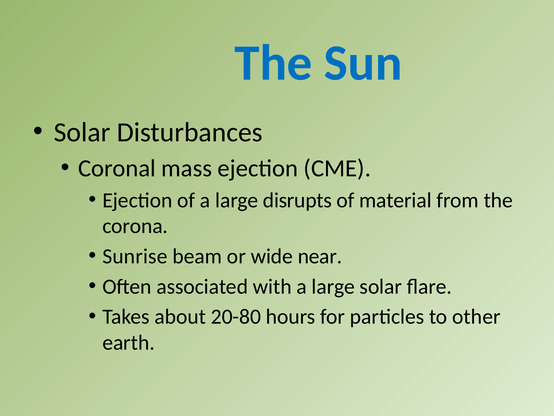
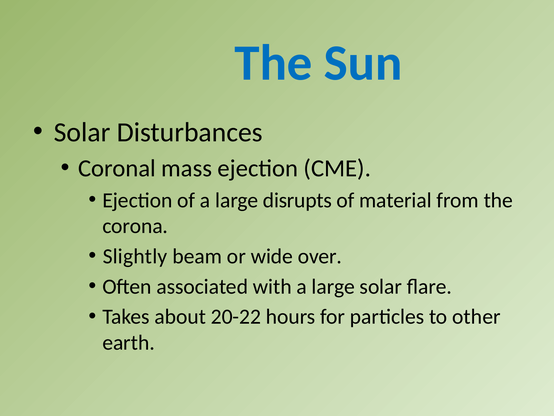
Sunrise: Sunrise -> Slightly
near: near -> over
20-80: 20-80 -> 20-22
